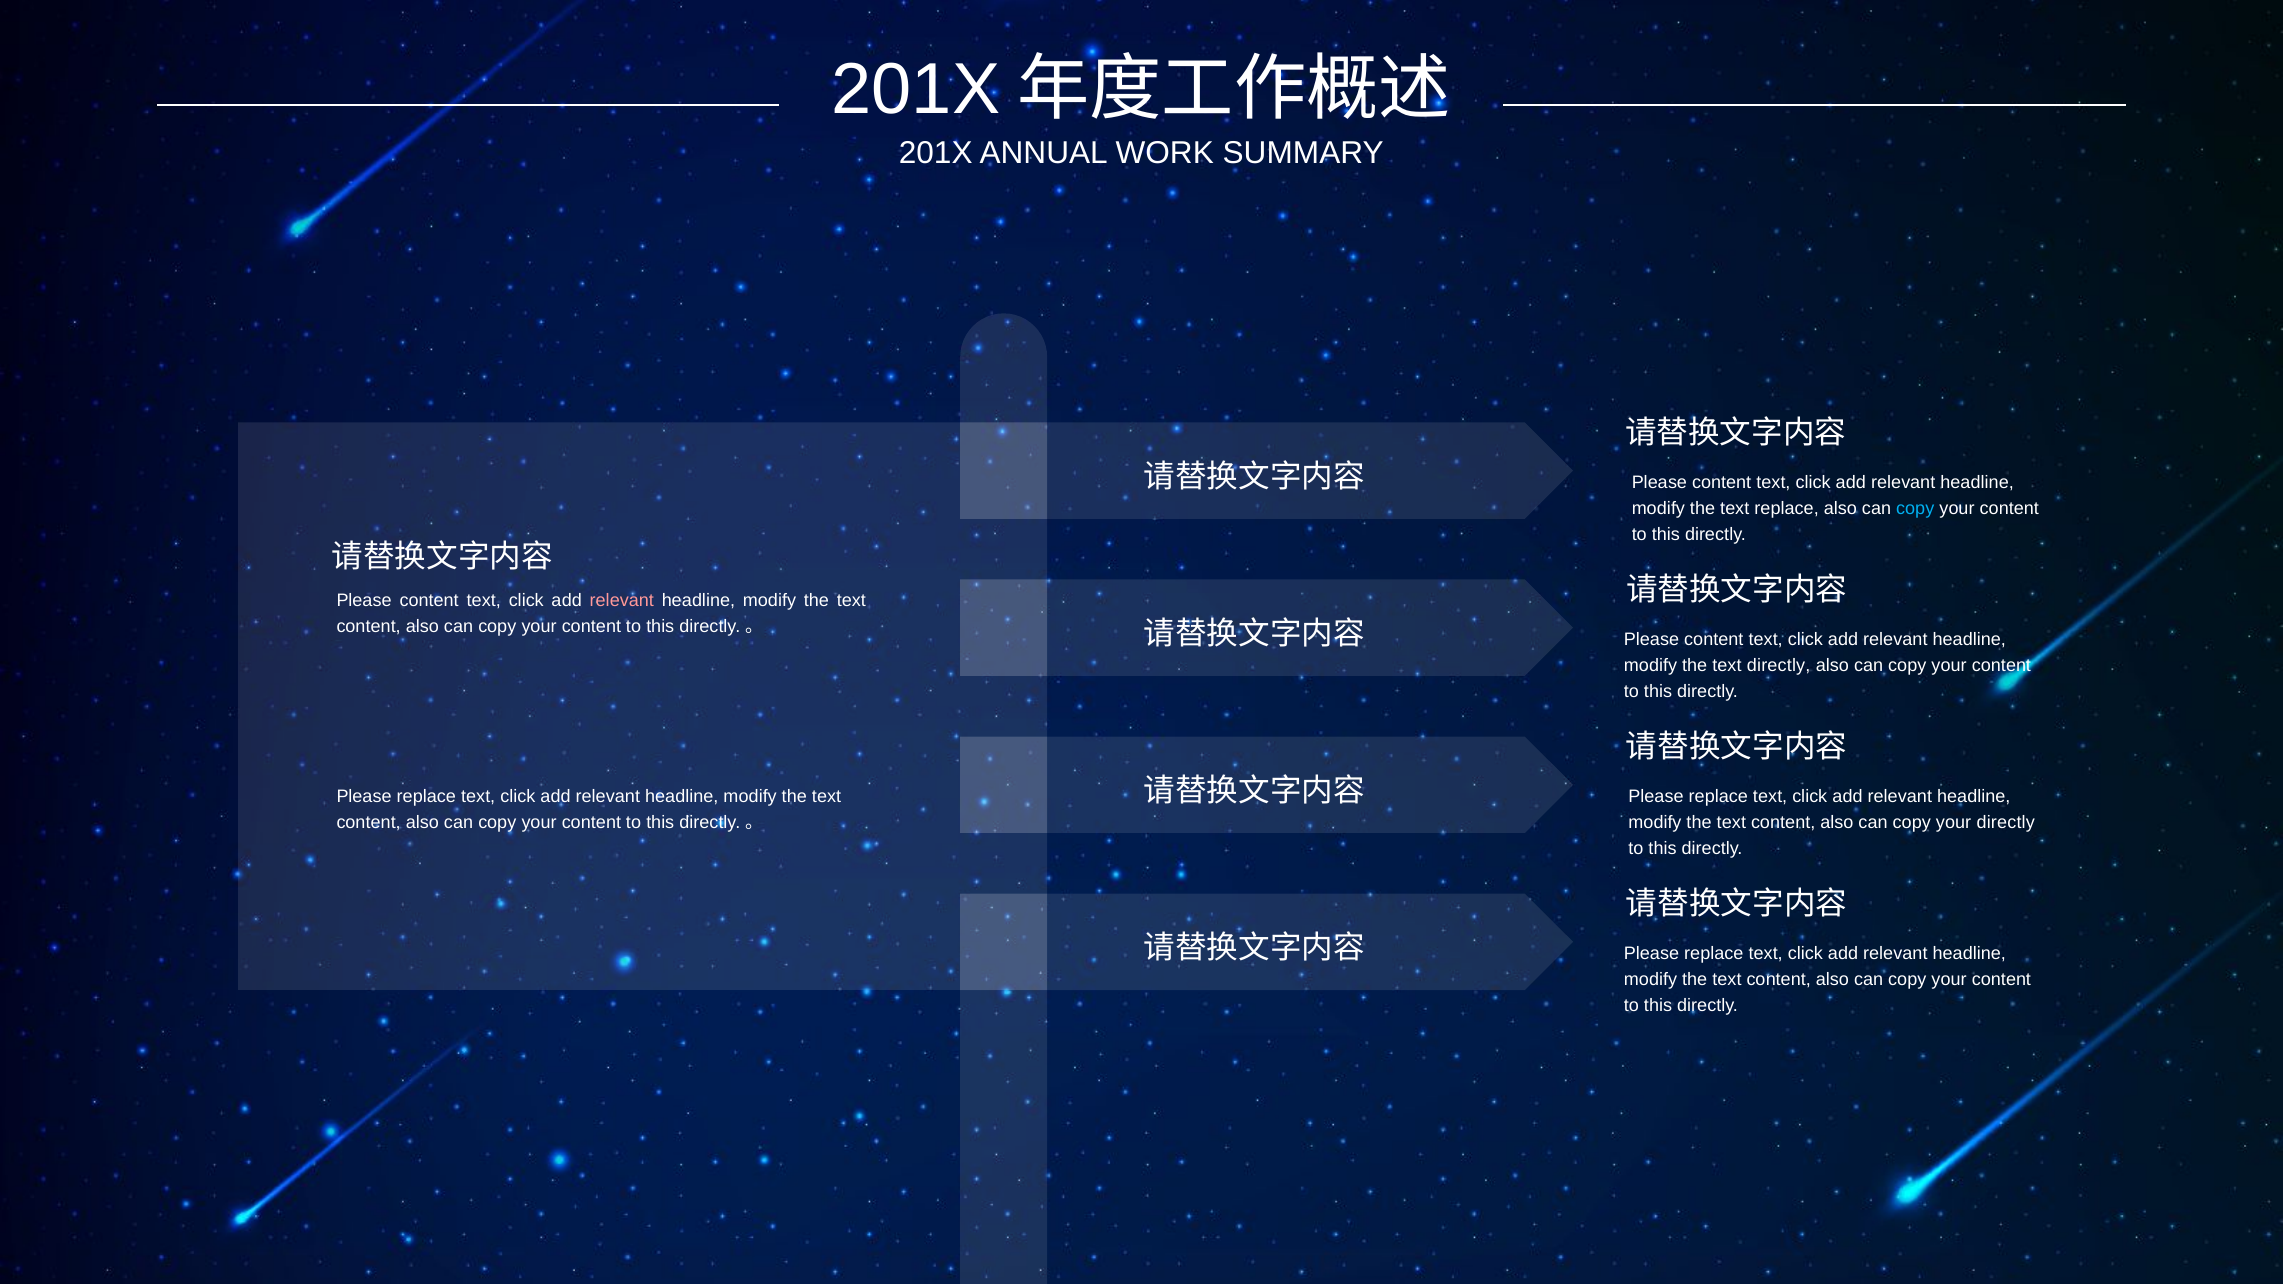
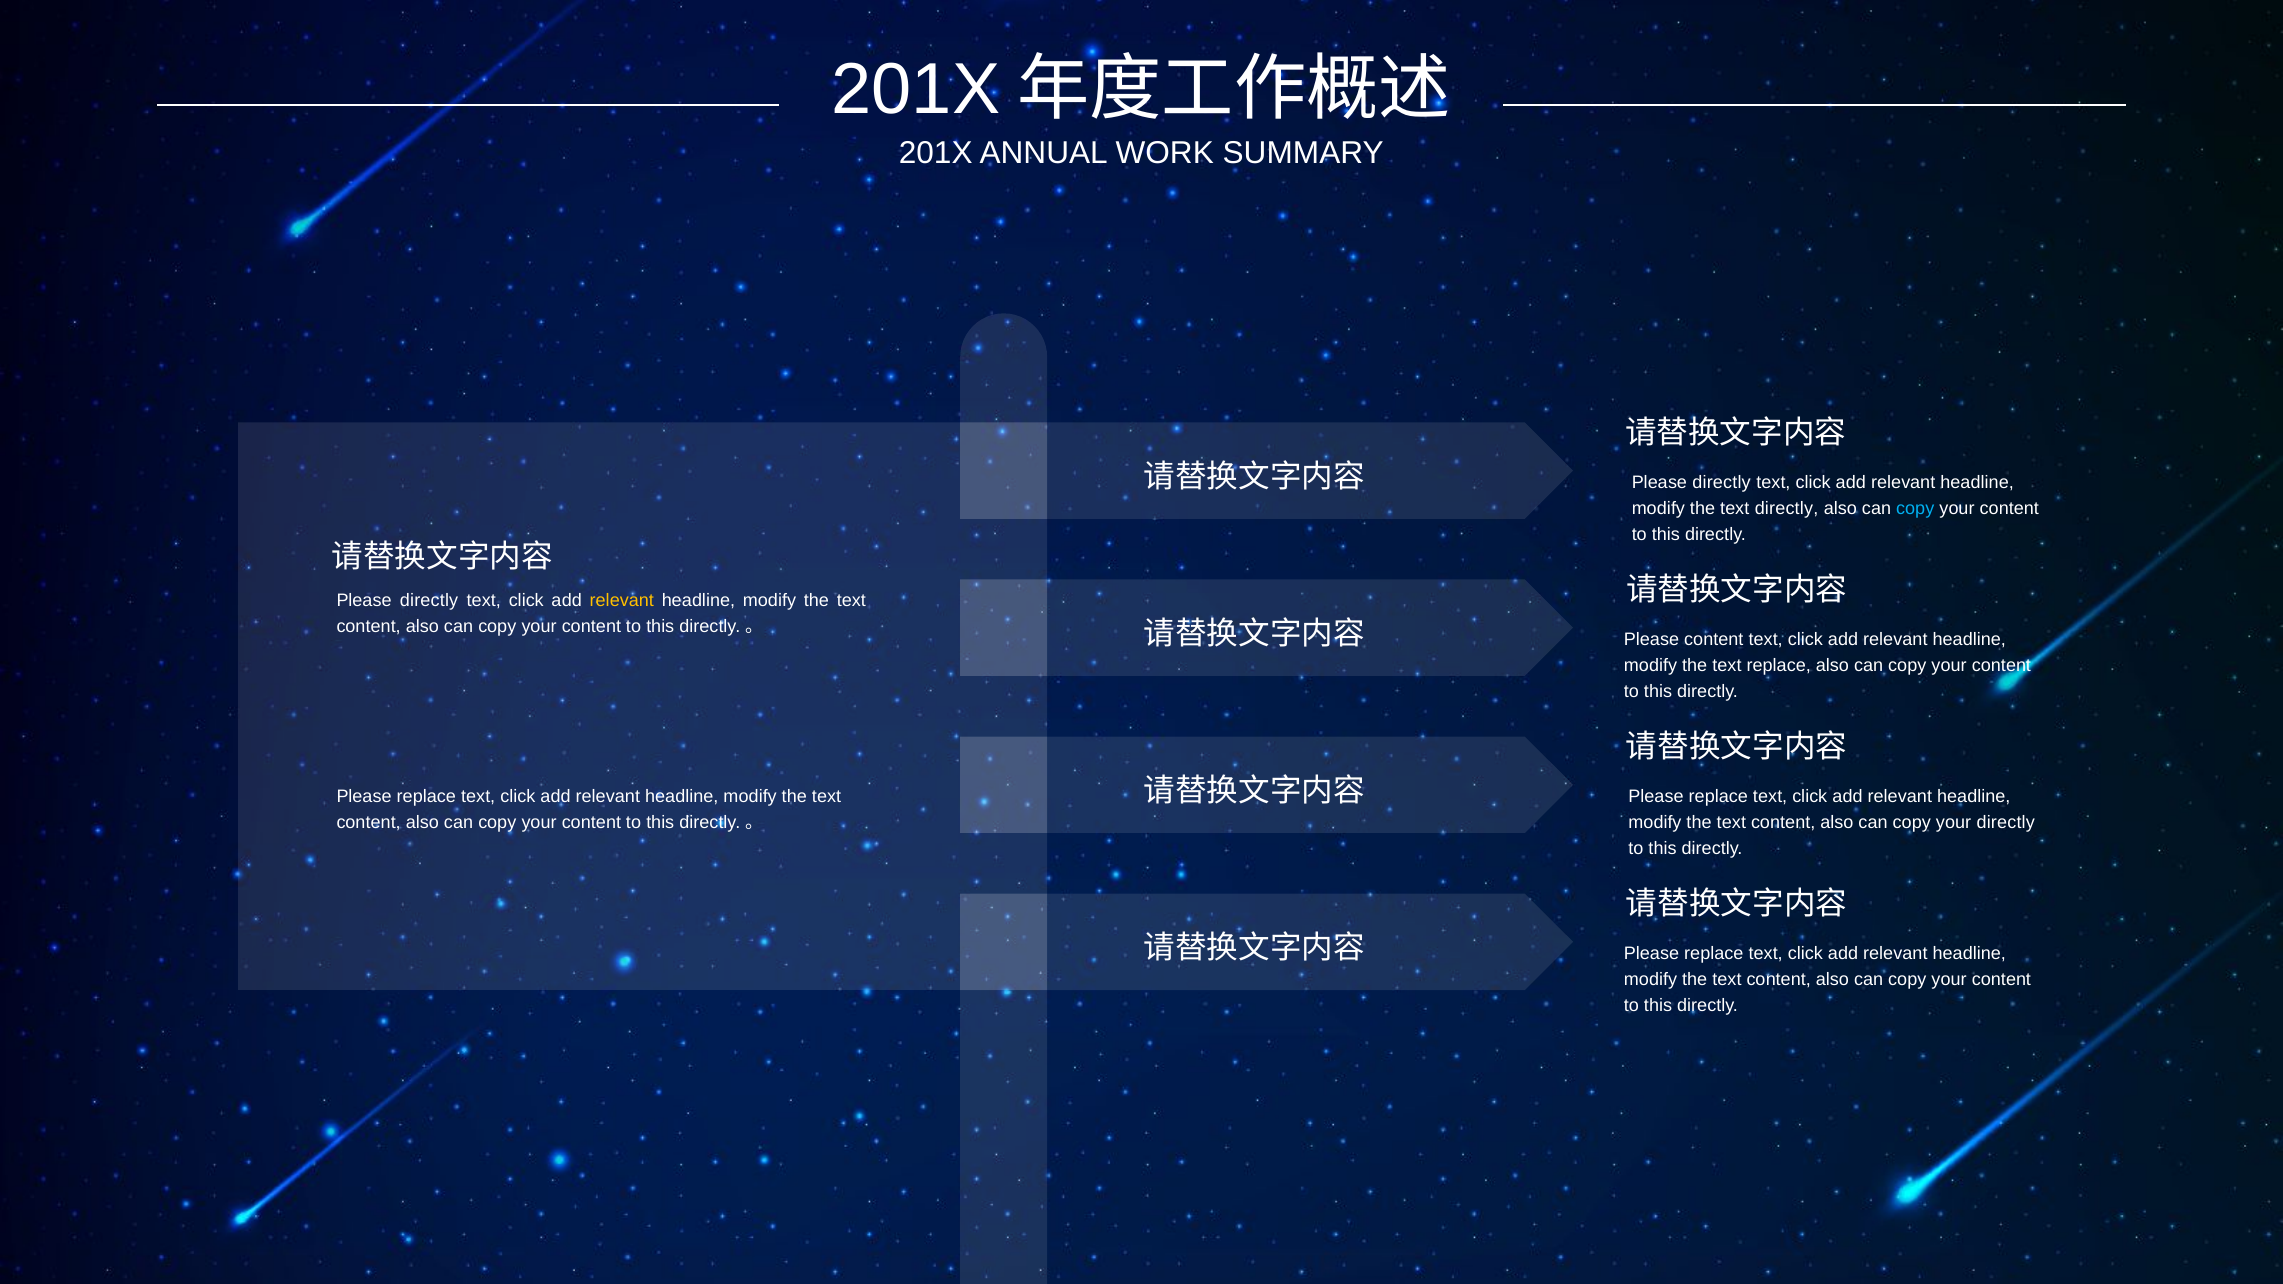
content at (1722, 483): content -> directly
text replace: replace -> directly
content at (429, 601): content -> directly
relevant at (622, 601) colour: pink -> yellow
text directly: directly -> replace
